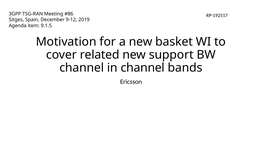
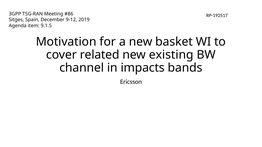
support: support -> existing
in channel: channel -> impacts
